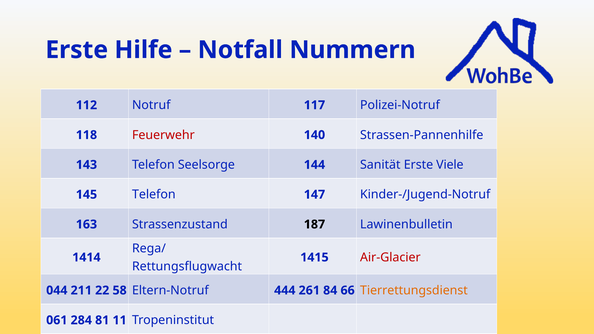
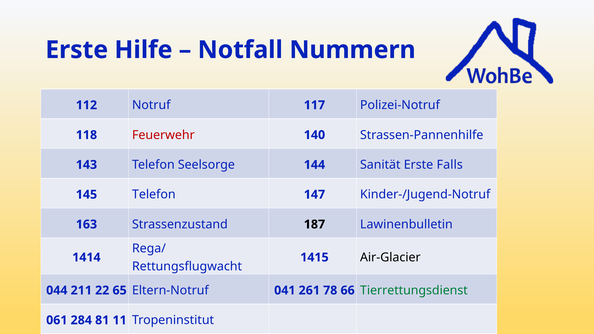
Viele: Viele -> Falls
Air-Glacier colour: red -> black
58: 58 -> 65
444: 444 -> 041
84: 84 -> 78
Tierrettungsdienst colour: orange -> green
